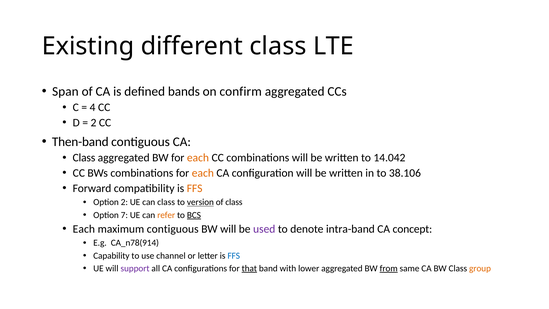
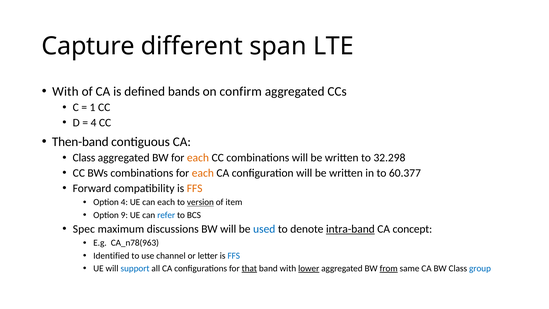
Existing: Existing -> Capture
different class: class -> span
Span at (65, 91): Span -> With
4: 4 -> 1
2 at (94, 123): 2 -> 4
14.042: 14.042 -> 32.298
38.106: 38.106 -> 60.377
Option 2: 2 -> 4
can class: class -> each
of class: class -> item
7: 7 -> 9
refer colour: orange -> blue
BCS underline: present -> none
Each at (84, 229): Each -> Spec
maximum contiguous: contiguous -> discussions
used colour: purple -> blue
intra-band underline: none -> present
CA_n78(914: CA_n78(914 -> CA_n78(963
Capability: Capability -> Identified
support colour: purple -> blue
lower underline: none -> present
group colour: orange -> blue
